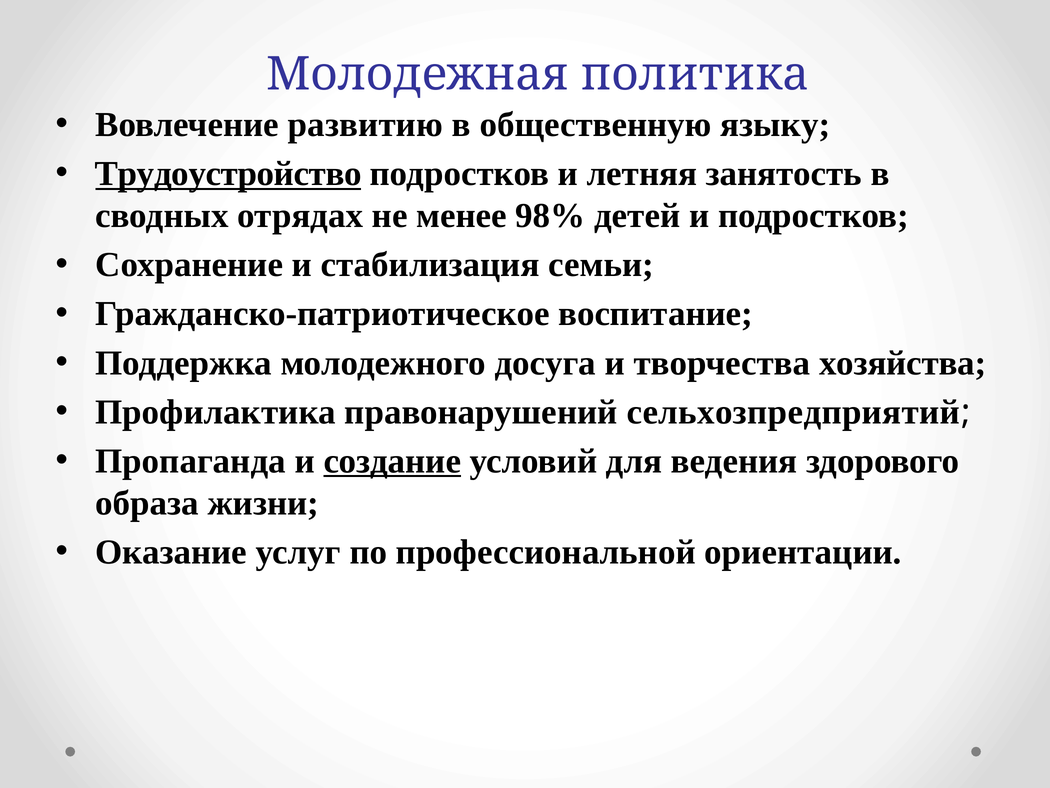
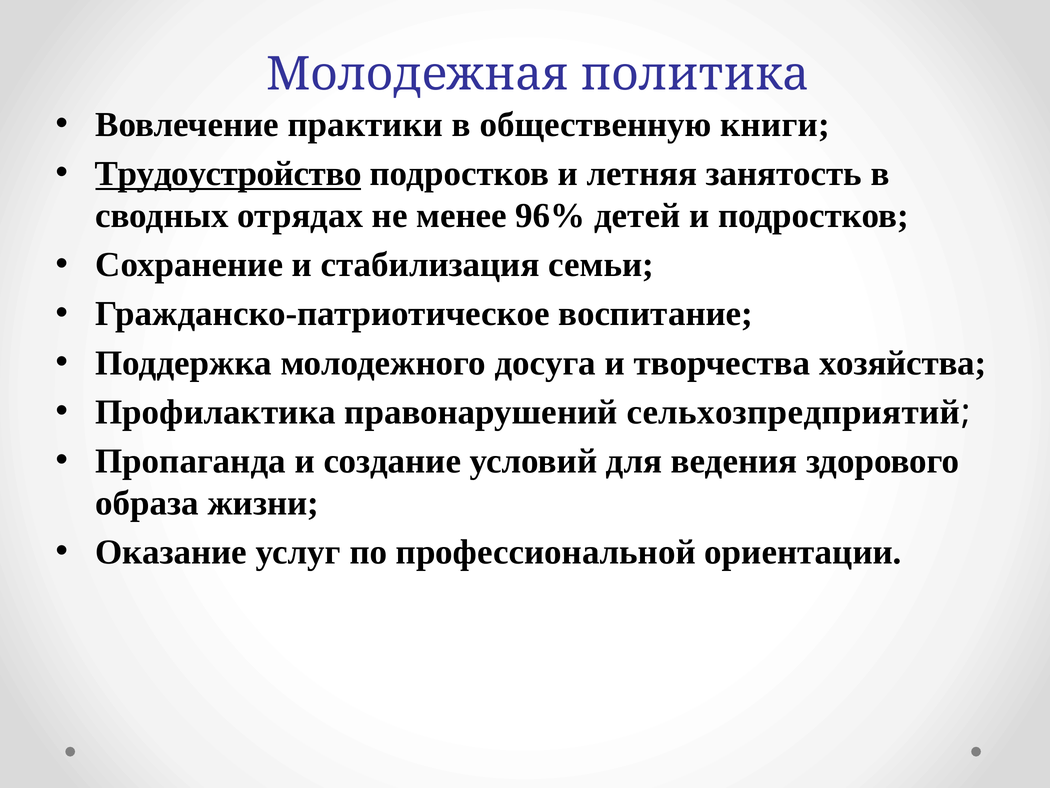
развитию: развитию -> практики
языку: языку -> книги
98%: 98% -> 96%
создание underline: present -> none
